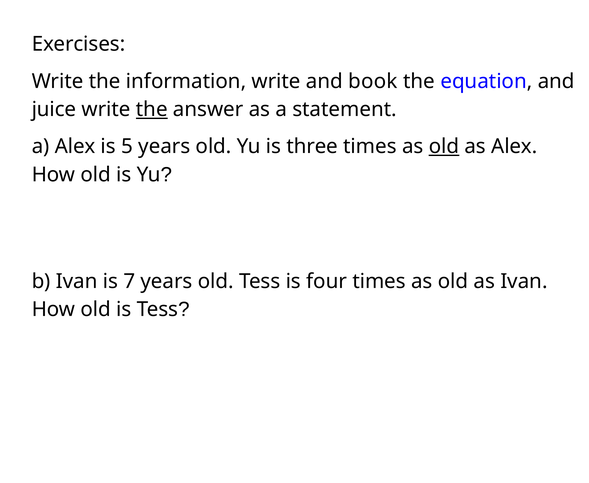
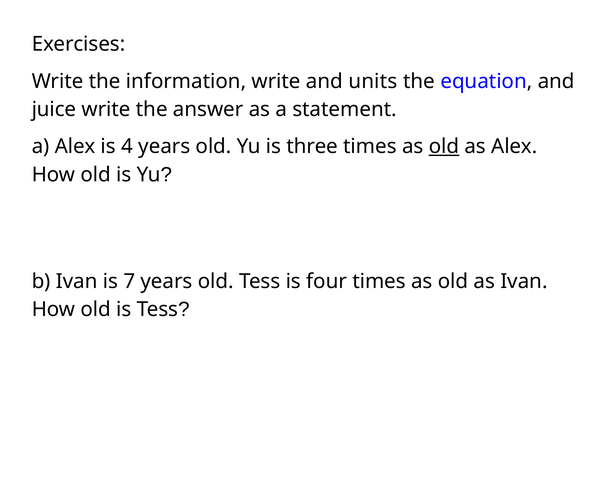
book: book -> units
the at (152, 109) underline: present -> none
5: 5 -> 4
